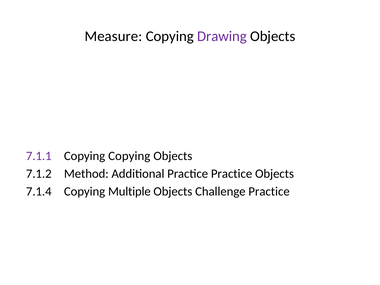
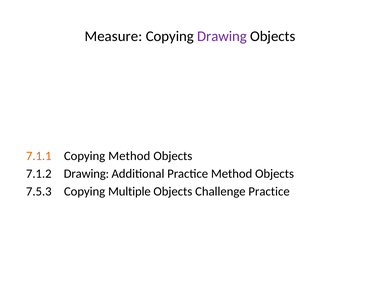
7.1.1 colour: purple -> orange
Copying Copying: Copying -> Method
7.1.2 Method: Method -> Drawing
Practice Practice: Practice -> Method
7.1.4: 7.1.4 -> 7.5.3
